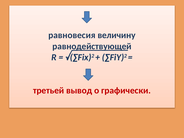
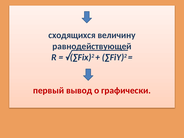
равновесия: равновесия -> сходящихся
третьей: третьей -> первый
